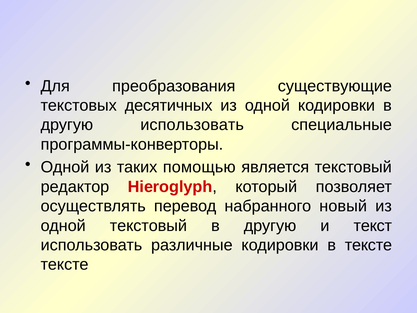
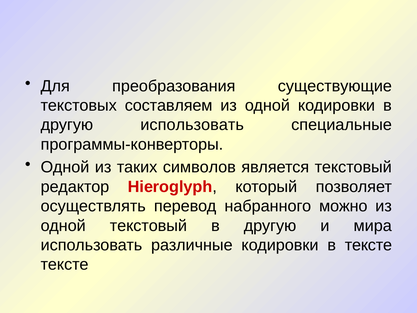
десятичных: десятичных -> составляем
помощью: помощью -> символов
новый: новый -> можно
текст: текст -> мира
